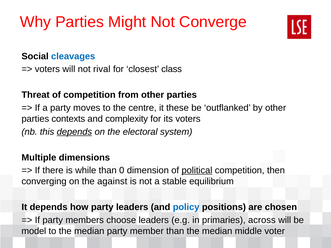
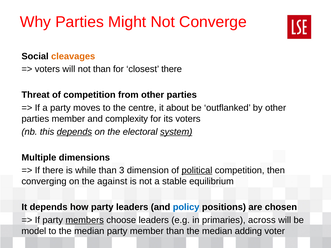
cleavages colour: blue -> orange
not rival: rival -> than
closest class: class -> there
these: these -> about
parties contexts: contexts -> member
system underline: none -> present
0: 0 -> 3
members underline: none -> present
middle: middle -> adding
